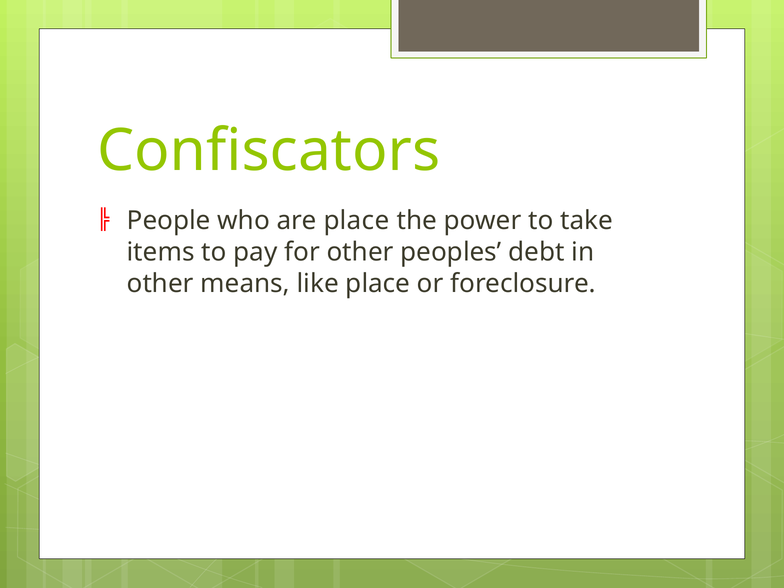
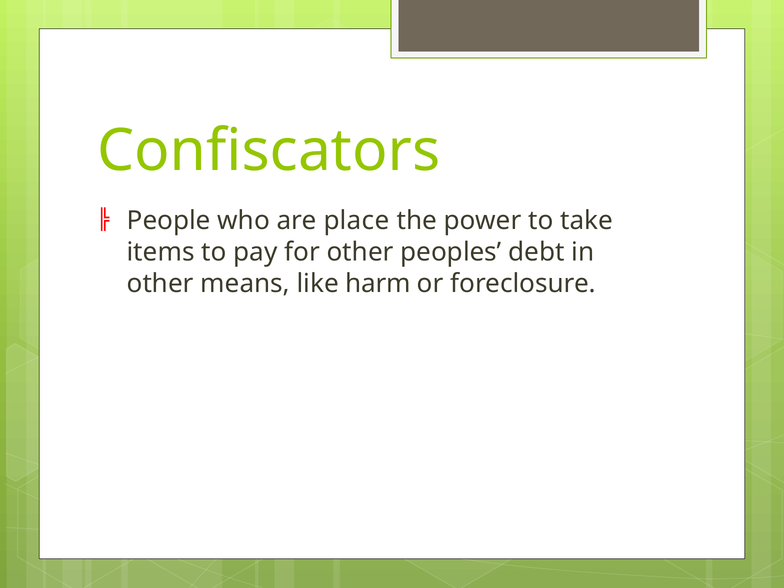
like place: place -> harm
